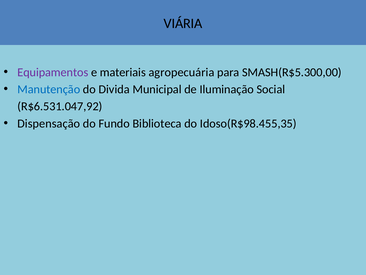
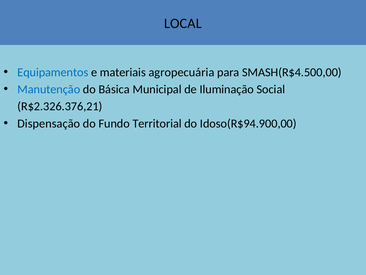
VIÁRIA: VIÁRIA -> LOCAL
Equipamentos colour: purple -> blue
SMASH(R$5.300,00: SMASH(R$5.300,00 -> SMASH(R$4.500,00
Divida: Divida -> Básica
R$6.531.047,92: R$6.531.047,92 -> R$2.326.376,21
Biblioteca: Biblioteca -> Territorial
Idoso(R$98.455,35: Idoso(R$98.455,35 -> Idoso(R$94.900,00
